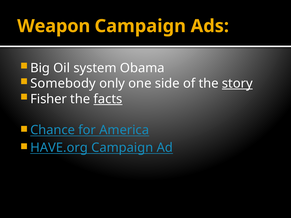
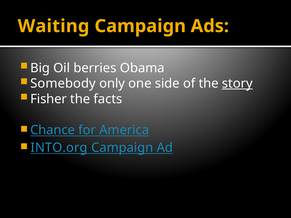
Weapon: Weapon -> Waiting
system: system -> berries
facts underline: present -> none
HAVE.org: HAVE.org -> INTO.org
